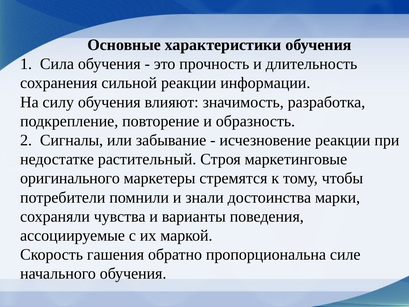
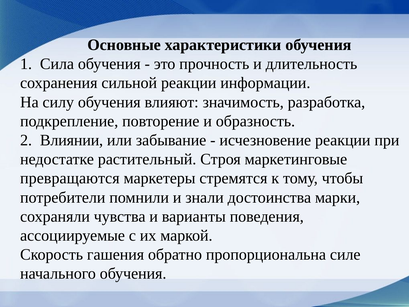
Сигналы: Сигналы -> Влиянии
оригинального: оригинального -> превращаются
